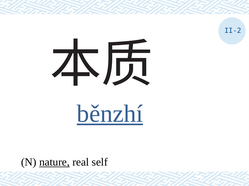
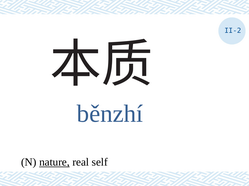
běnzhí underline: present -> none
